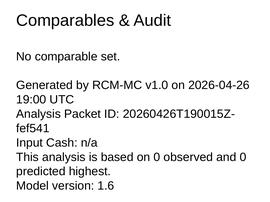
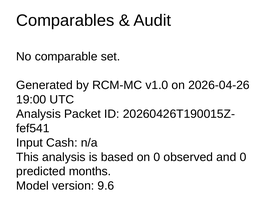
highest: highest -> months
1.6: 1.6 -> 9.6
